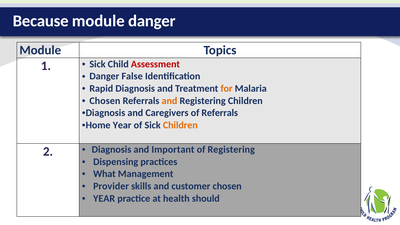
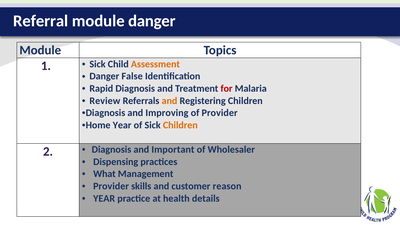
Because: Because -> Referral
Assessment colour: red -> orange
for colour: orange -> red
Chosen at (105, 101): Chosen -> Review
Caregivers: Caregivers -> Improving
of Referrals: Referrals -> Provider
of Registering: Registering -> Wholesaler
customer chosen: chosen -> reason
should: should -> details
